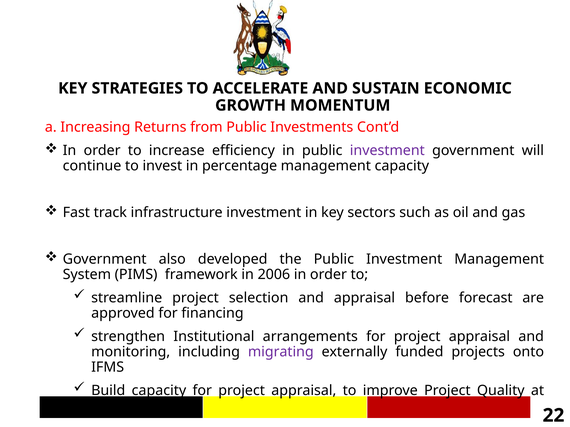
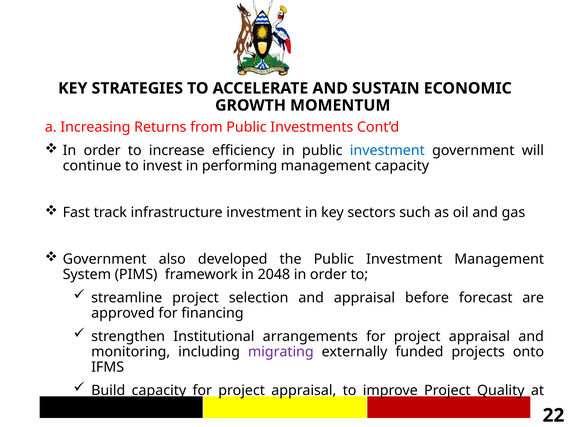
investment at (387, 151) colour: purple -> blue
percentage: percentage -> performing
2006: 2006 -> 2048
